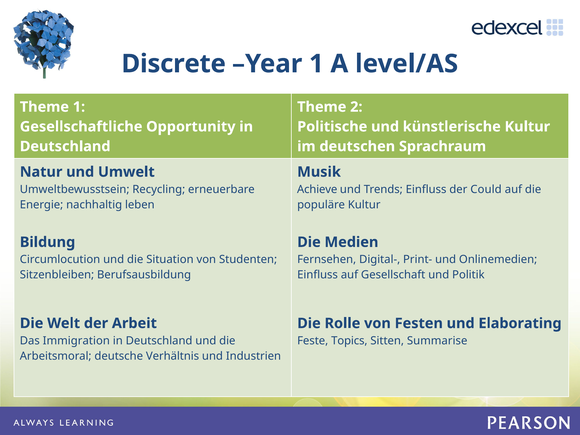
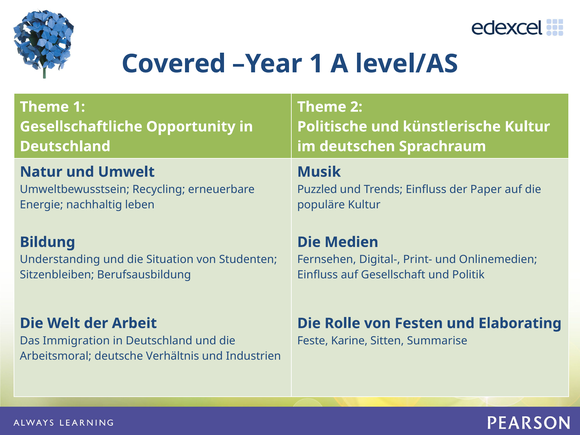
Discrete: Discrete -> Covered
Achieve: Achieve -> Puzzled
Could: Could -> Paper
Circumlocution: Circumlocution -> Understanding
Topics: Topics -> Karine
